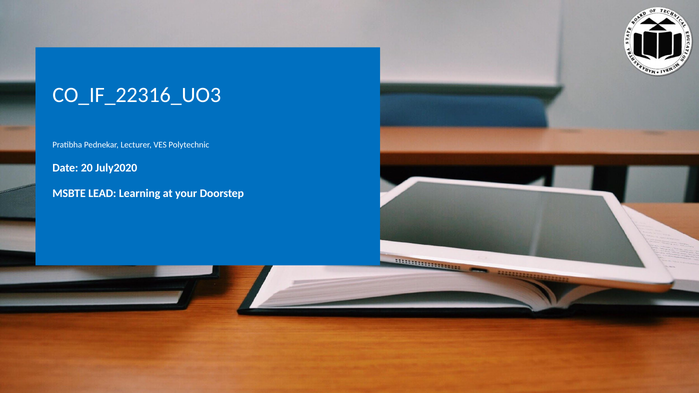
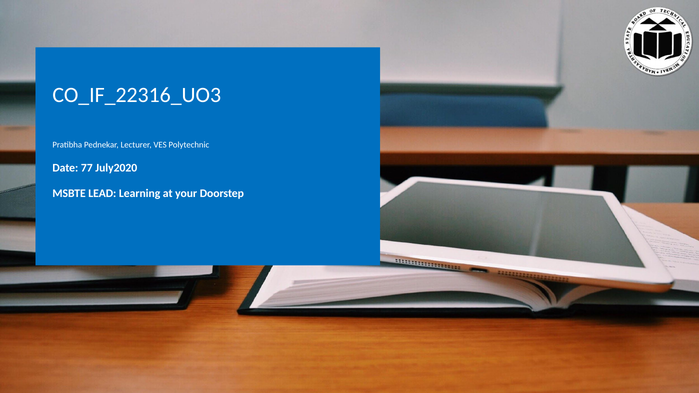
20: 20 -> 77
